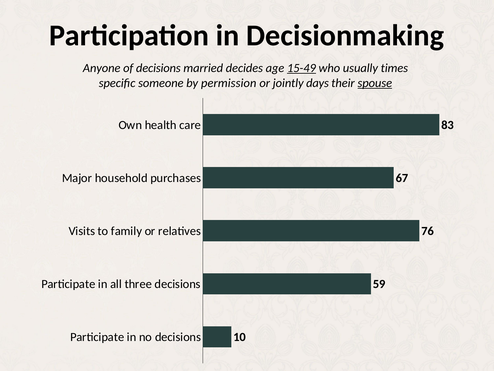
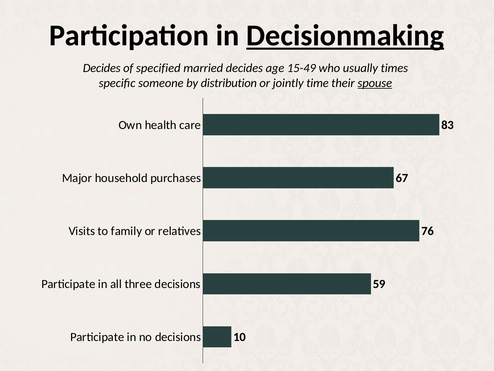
Decisionmaking underline: none -> present
Anyone at (102, 68): Anyone -> Decides
of decisions: decisions -> specified
15-49 underline: present -> none
permission: permission -> distribution
days: days -> time
